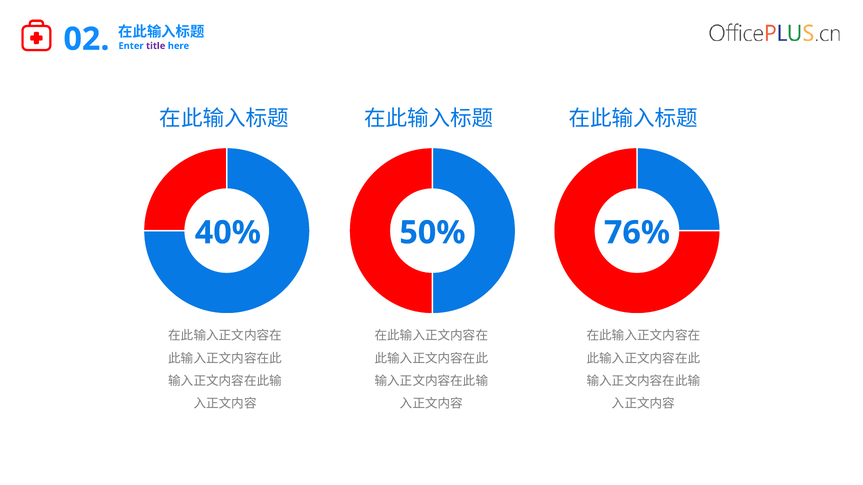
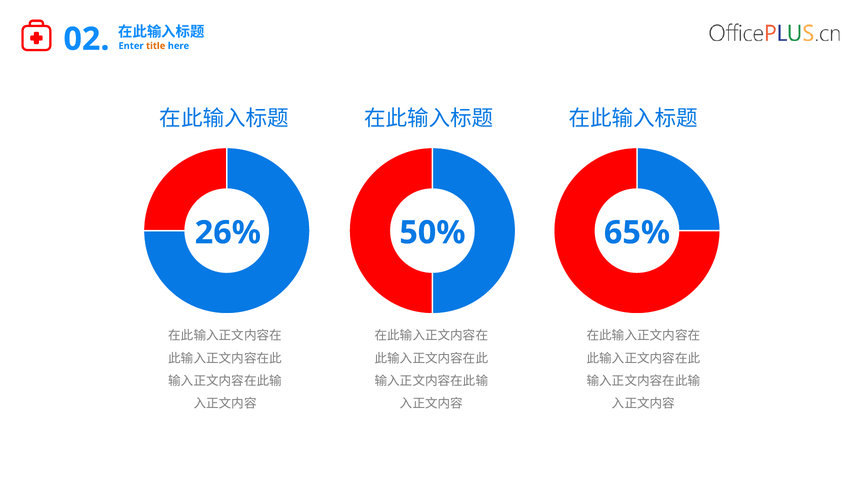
title colour: purple -> orange
40%: 40% -> 26%
76%: 76% -> 65%
